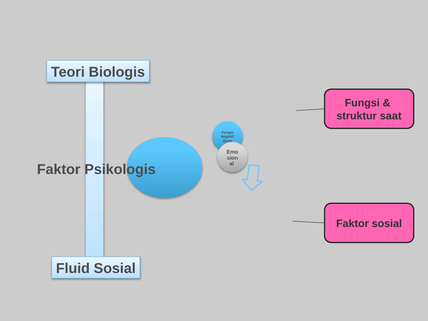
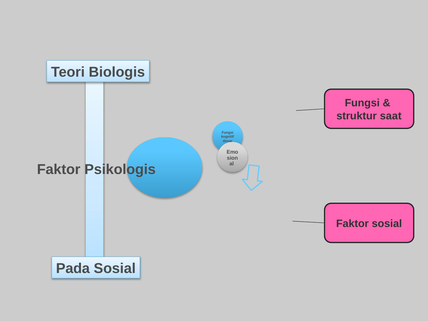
Fluid: Fluid -> Pada
